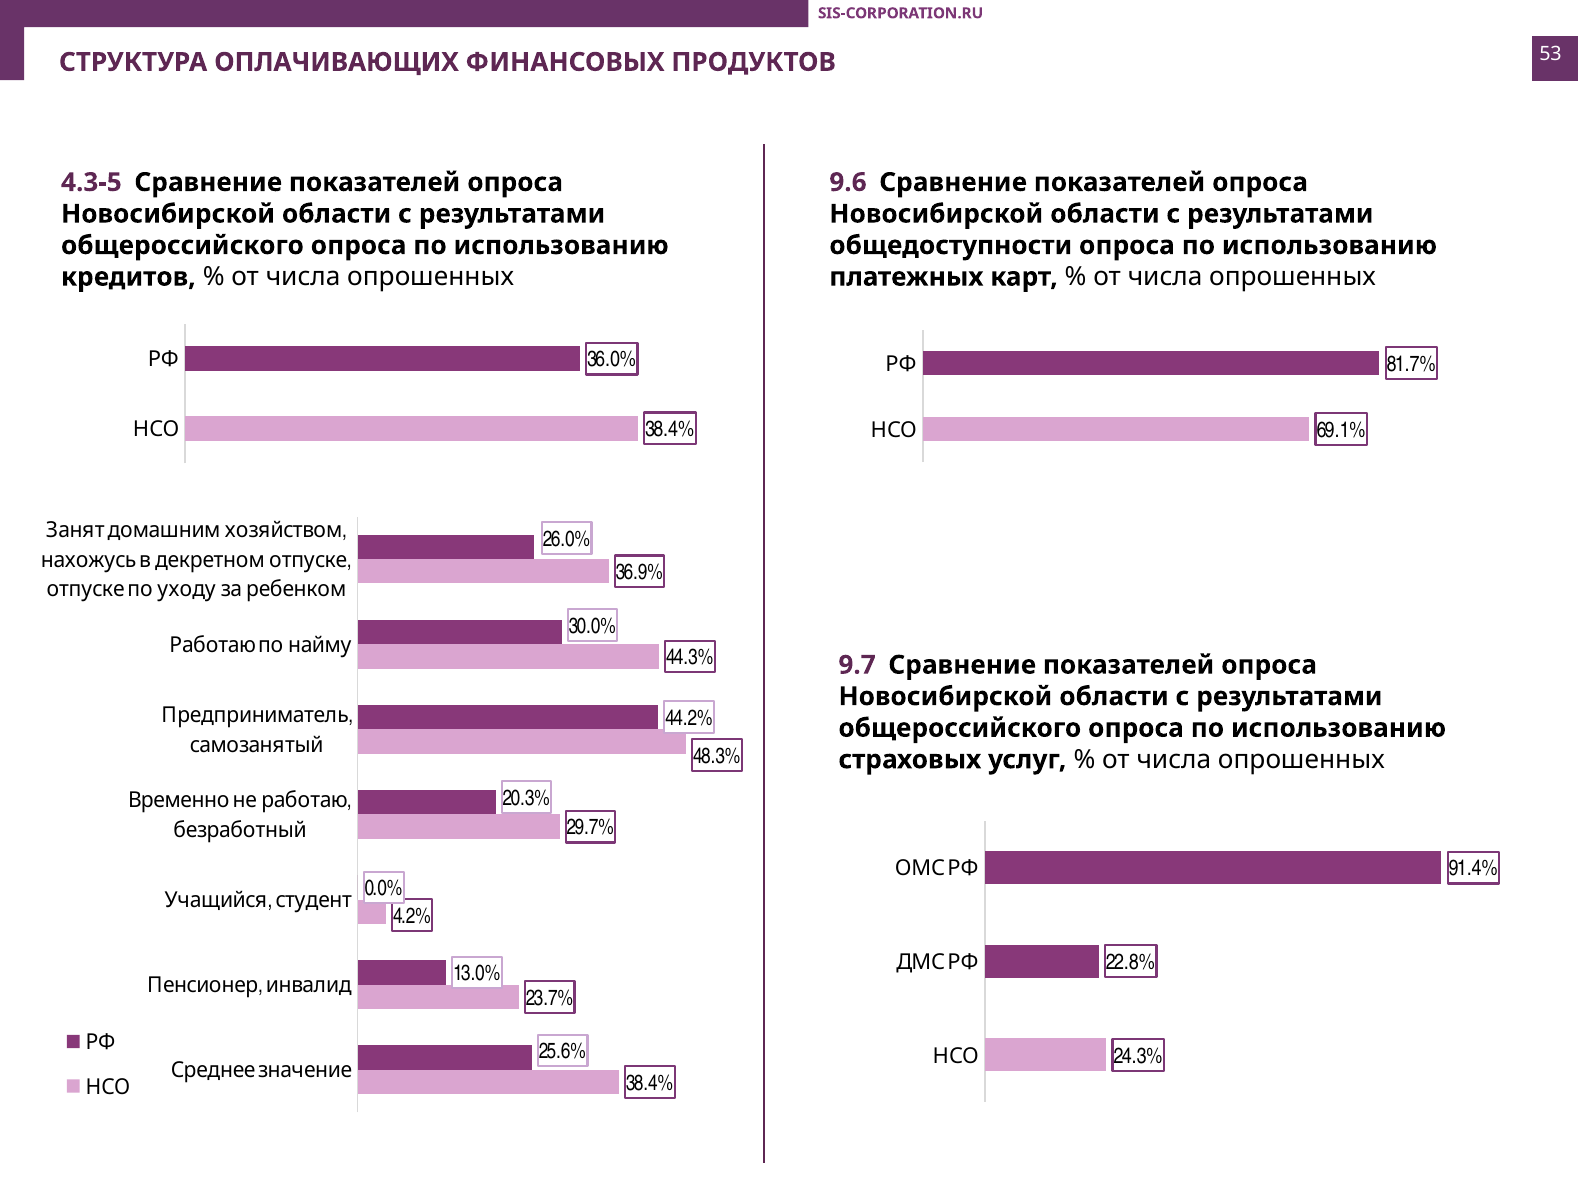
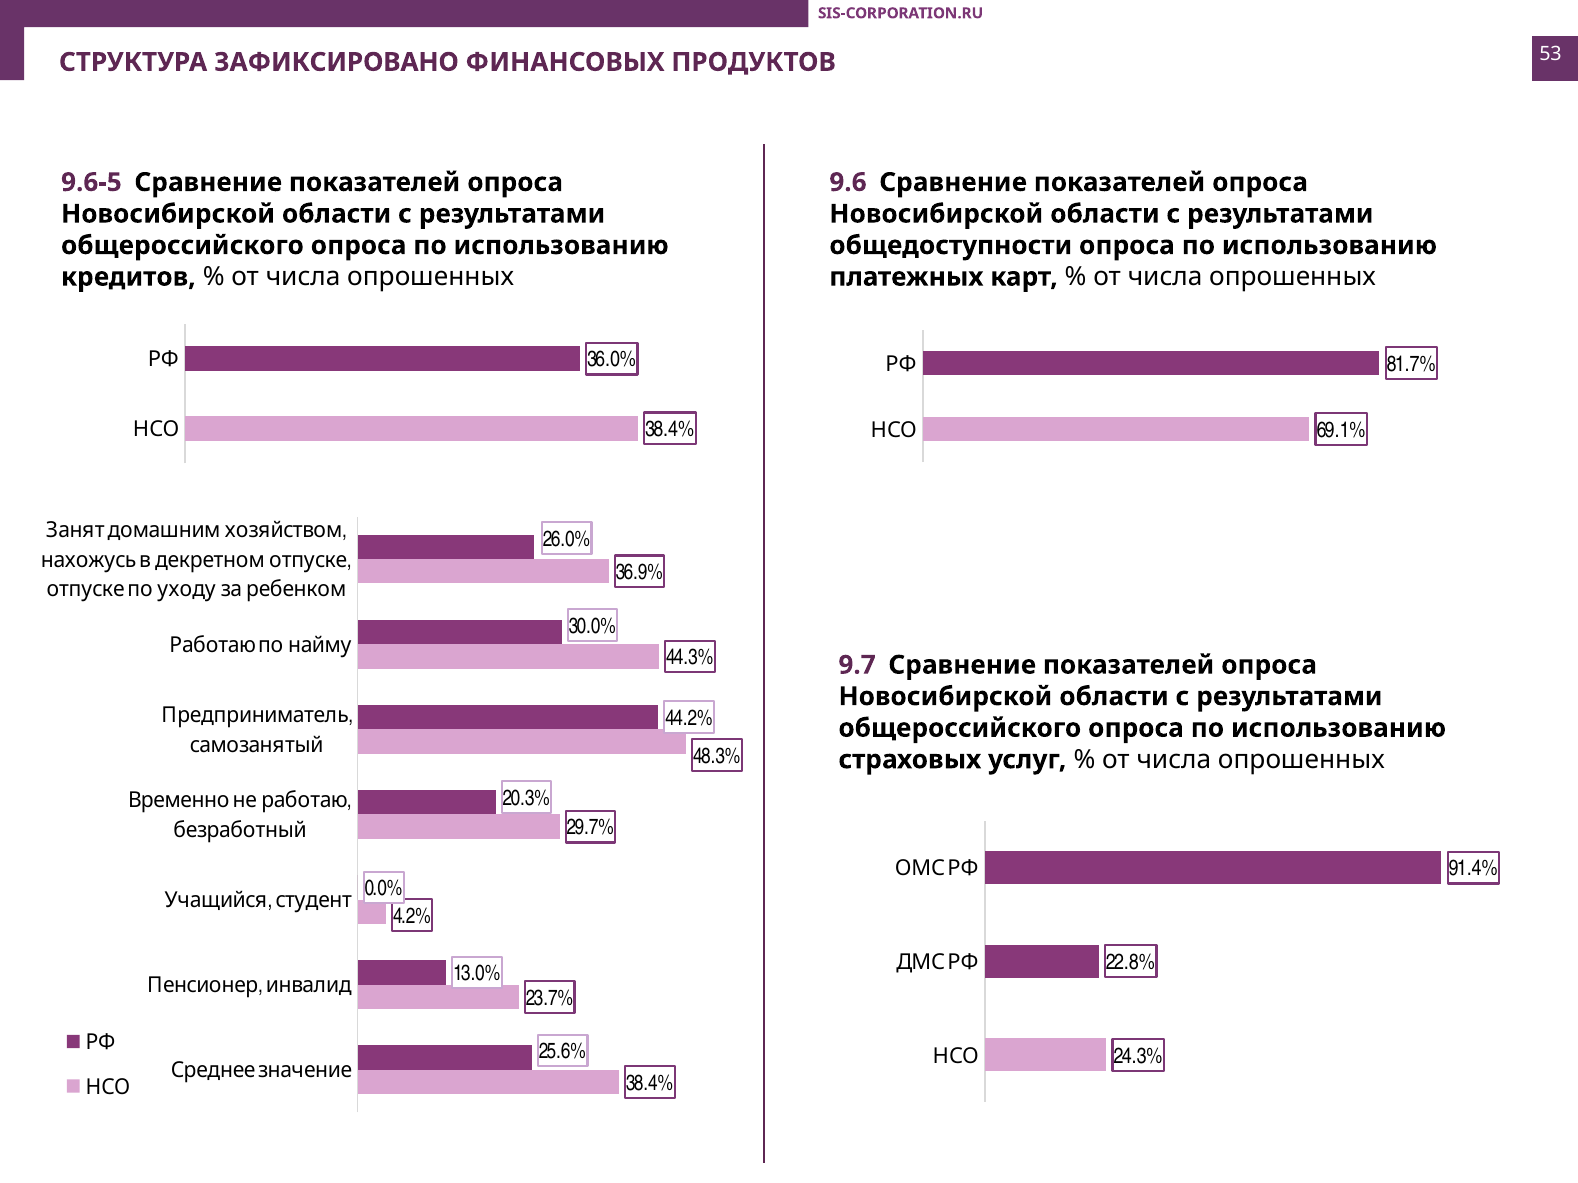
ОПЛАЧИВАЮЩИХ: ОПЛАЧИВАЮЩИХ -> ЗАФИКСИРОВАНО
4.3-5: 4.3-5 -> 9.6-5
